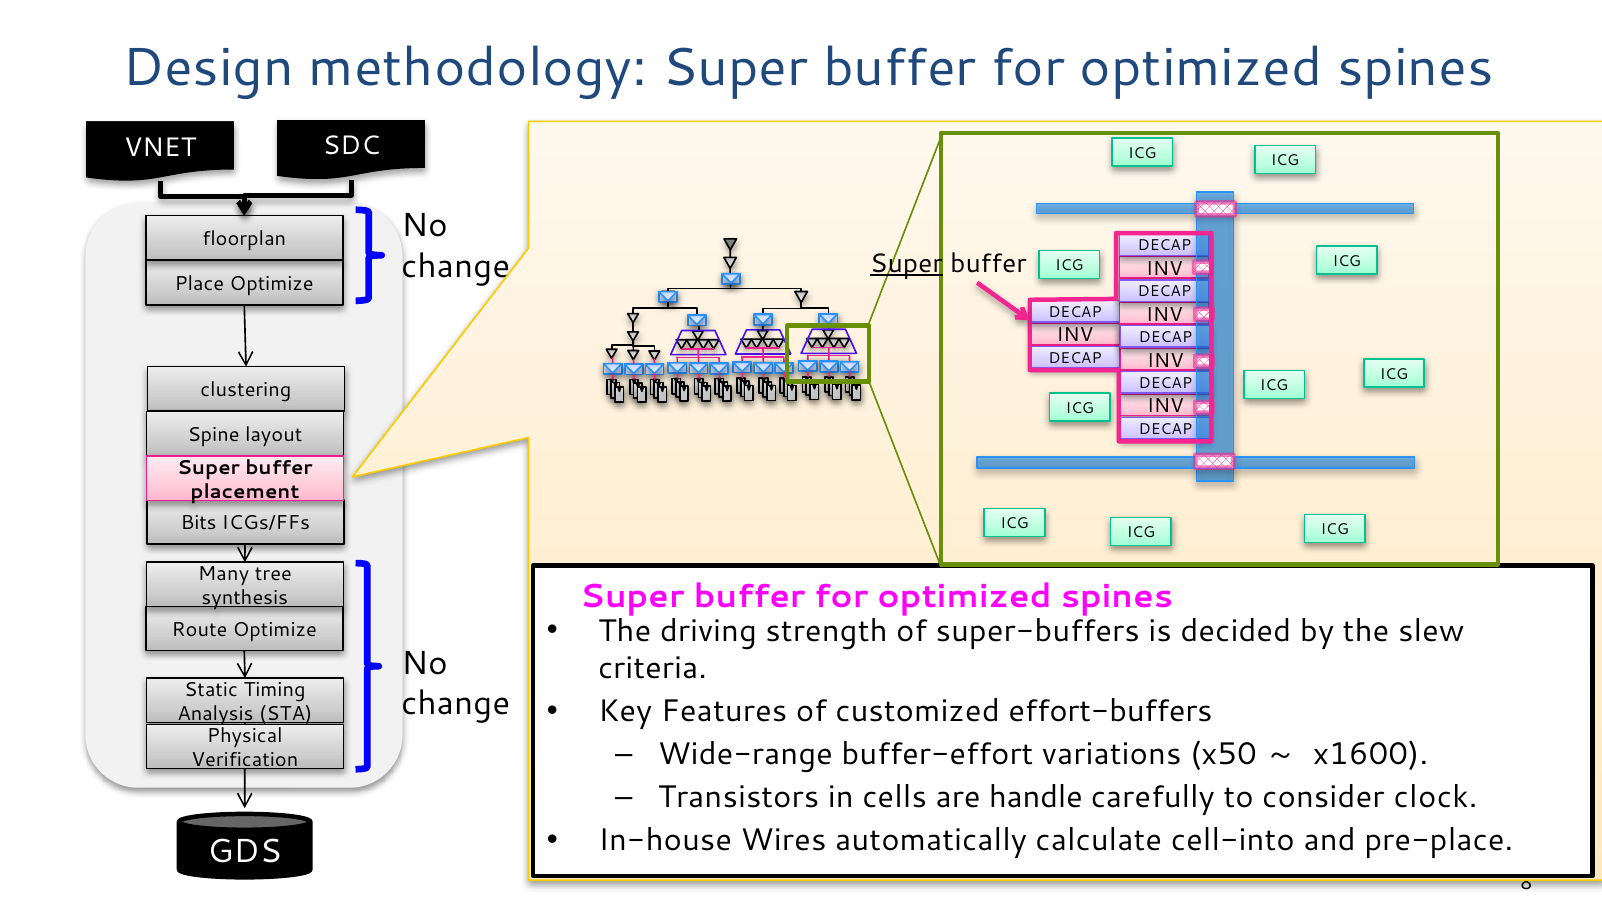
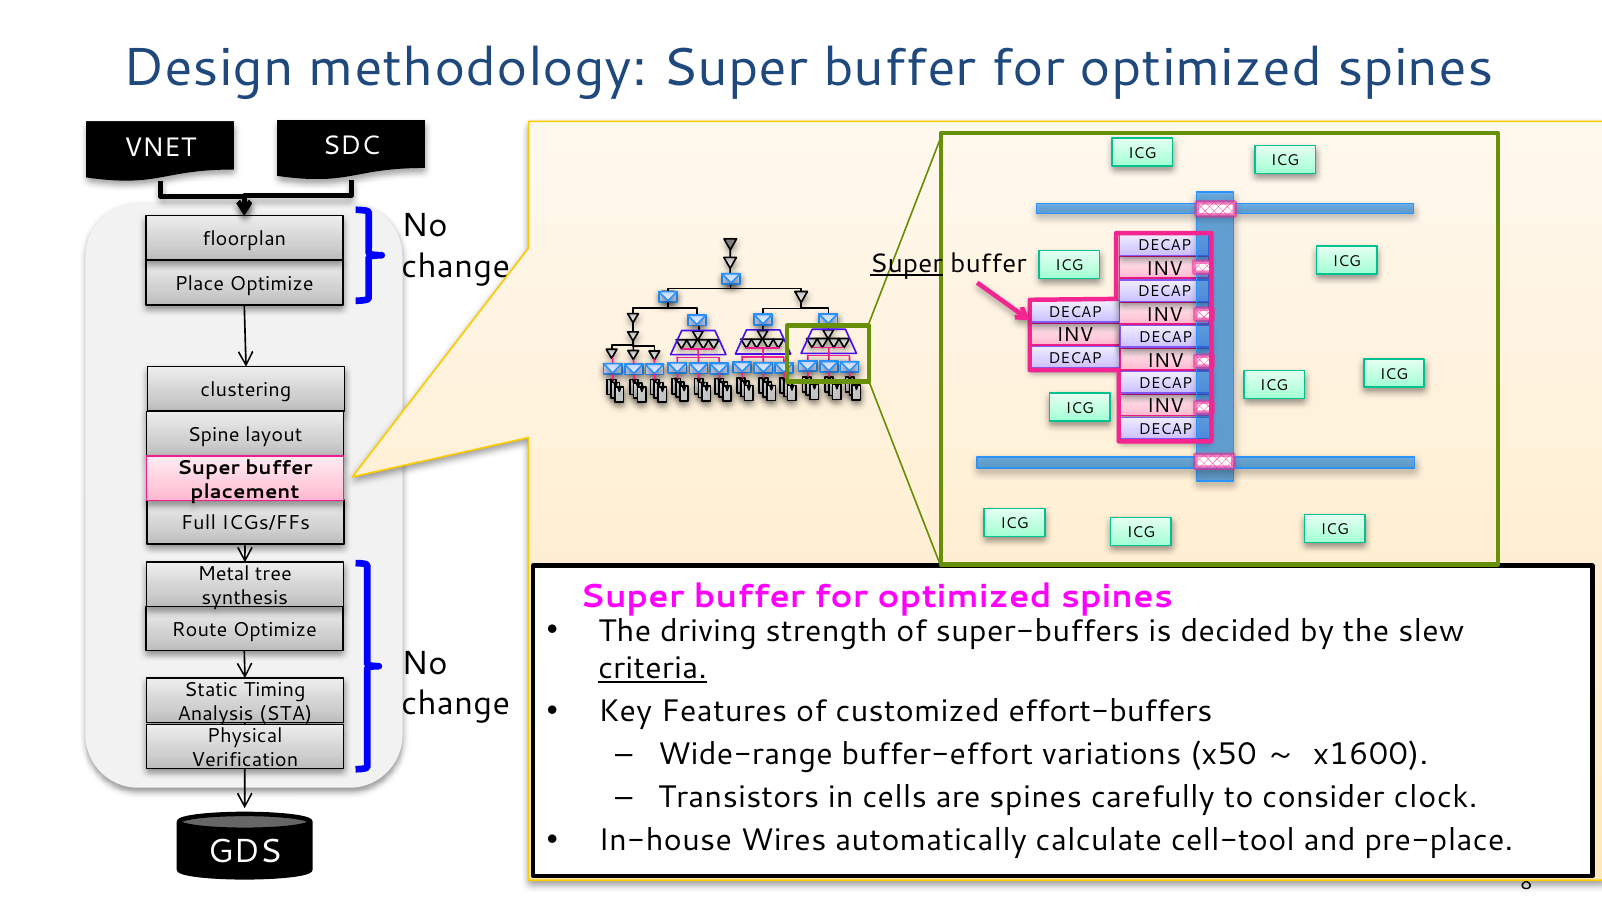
Bits: Bits -> Full
Many: Many -> Metal
criteria underline: none -> present
are handle: handle -> spines
cell-into: cell-into -> cell-tool
